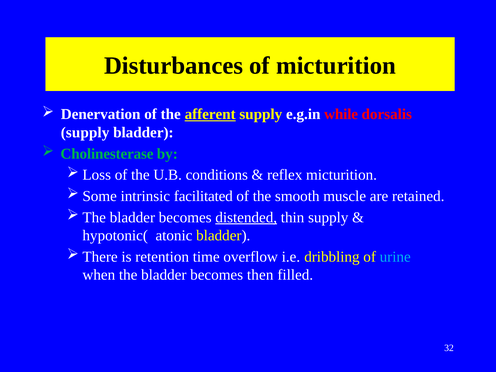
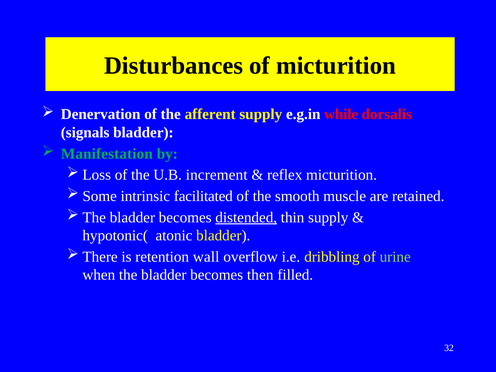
afferent underline: present -> none
supply at (85, 133): supply -> signals
Cholinesterase: Cholinesterase -> Manifestation
conditions: conditions -> increment
time: time -> wall
urine colour: light blue -> light green
